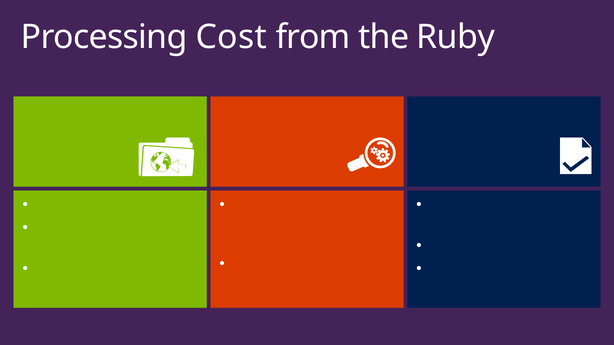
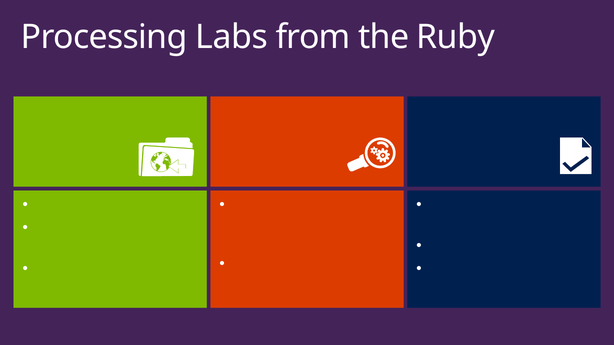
Cost: Cost -> Labs
